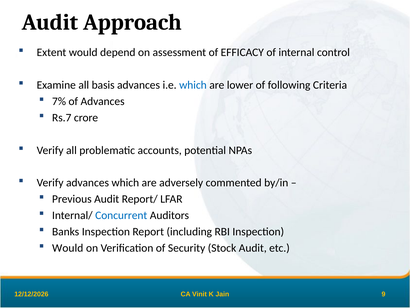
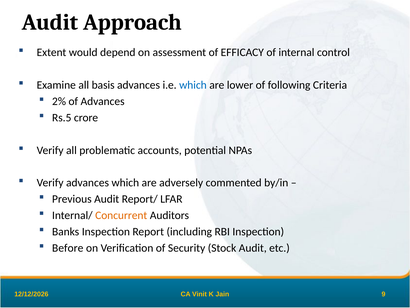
7%: 7% -> 2%
Rs.7: Rs.7 -> Rs.5
Concurrent colour: blue -> orange
Would at (68, 248): Would -> Before
